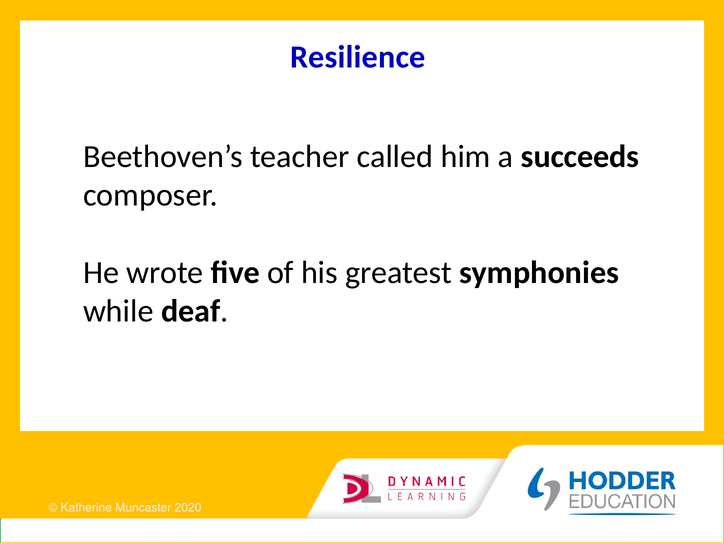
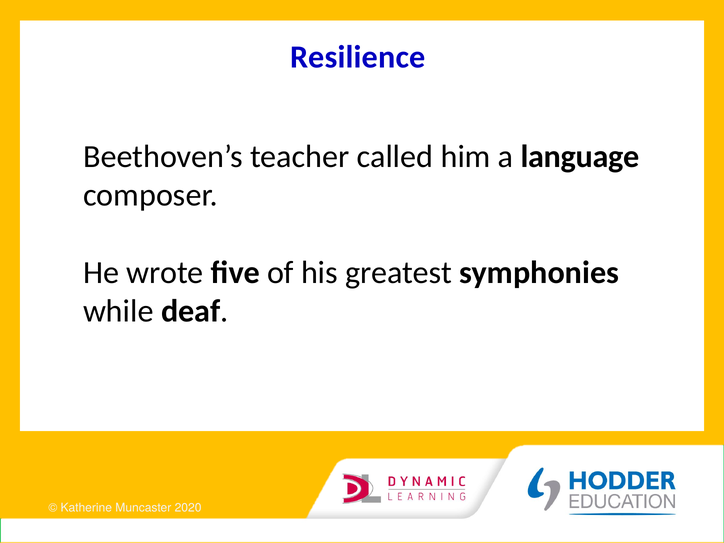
succeeds: succeeds -> language
